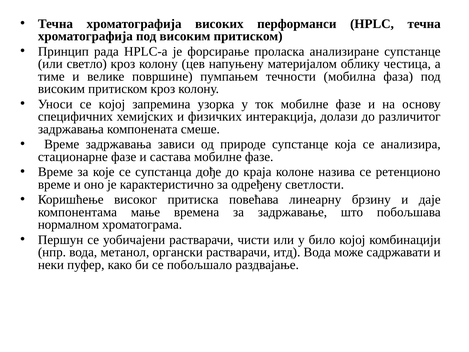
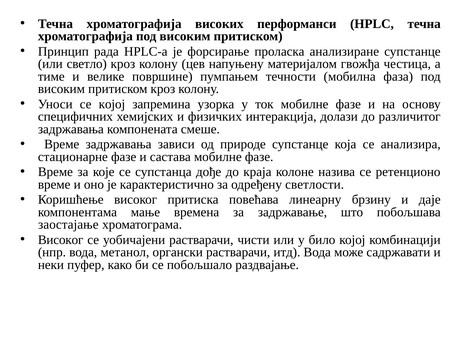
облику: облику -> гвожђа
нормалном: нормалном -> заостајање
Першун at (61, 240): Першун -> Високог
